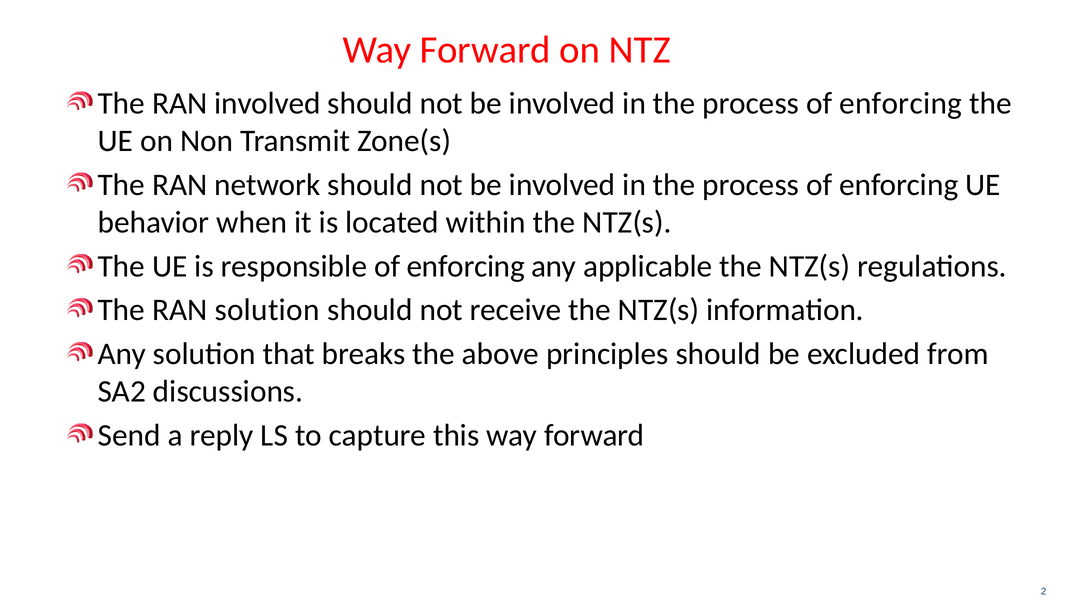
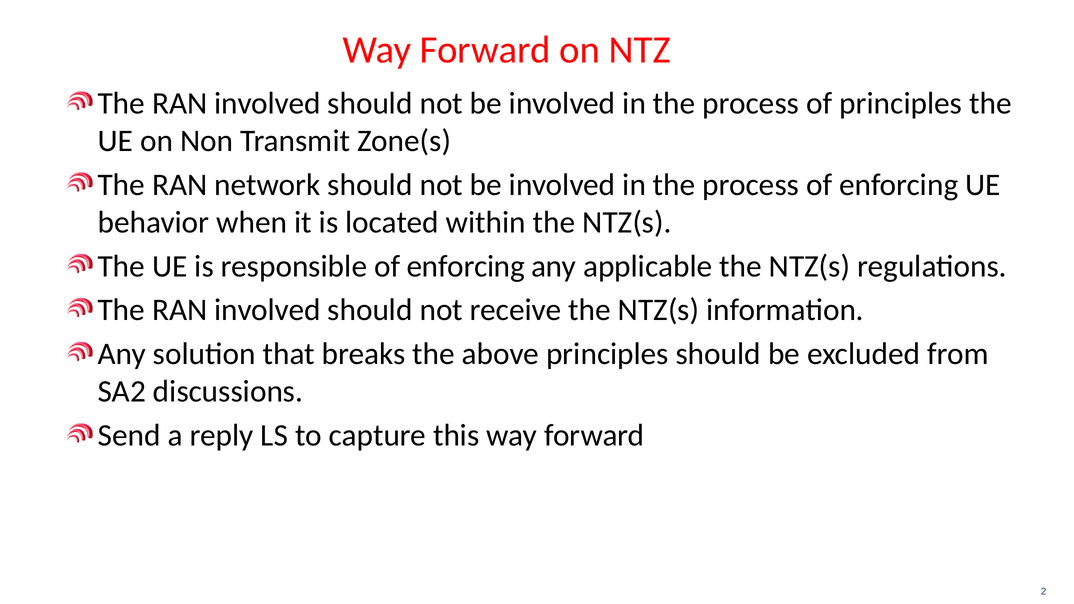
enforcing at (901, 103): enforcing -> principles
solution at (267, 310): solution -> involved
